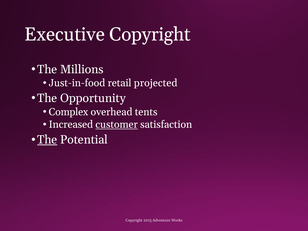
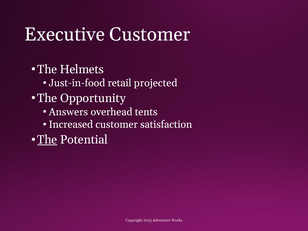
Executive Copyright: Copyright -> Customer
Millions: Millions -> Helmets
Complex: Complex -> Answers
customer at (117, 125) underline: present -> none
